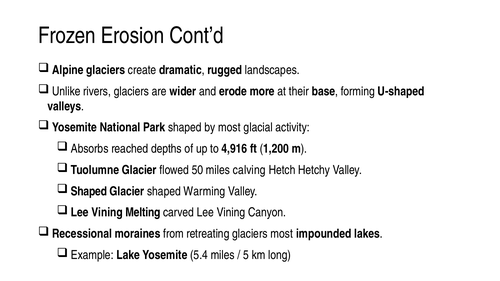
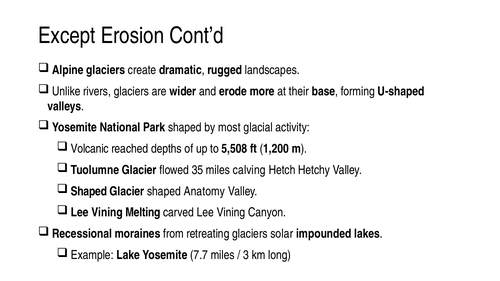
Frozen: Frozen -> Except
Absorbs: Absorbs -> Volcanic
4,916: 4,916 -> 5,508
50: 50 -> 35
Warming: Warming -> Anatomy
glaciers most: most -> solar
5.4: 5.4 -> 7.7
5: 5 -> 3
